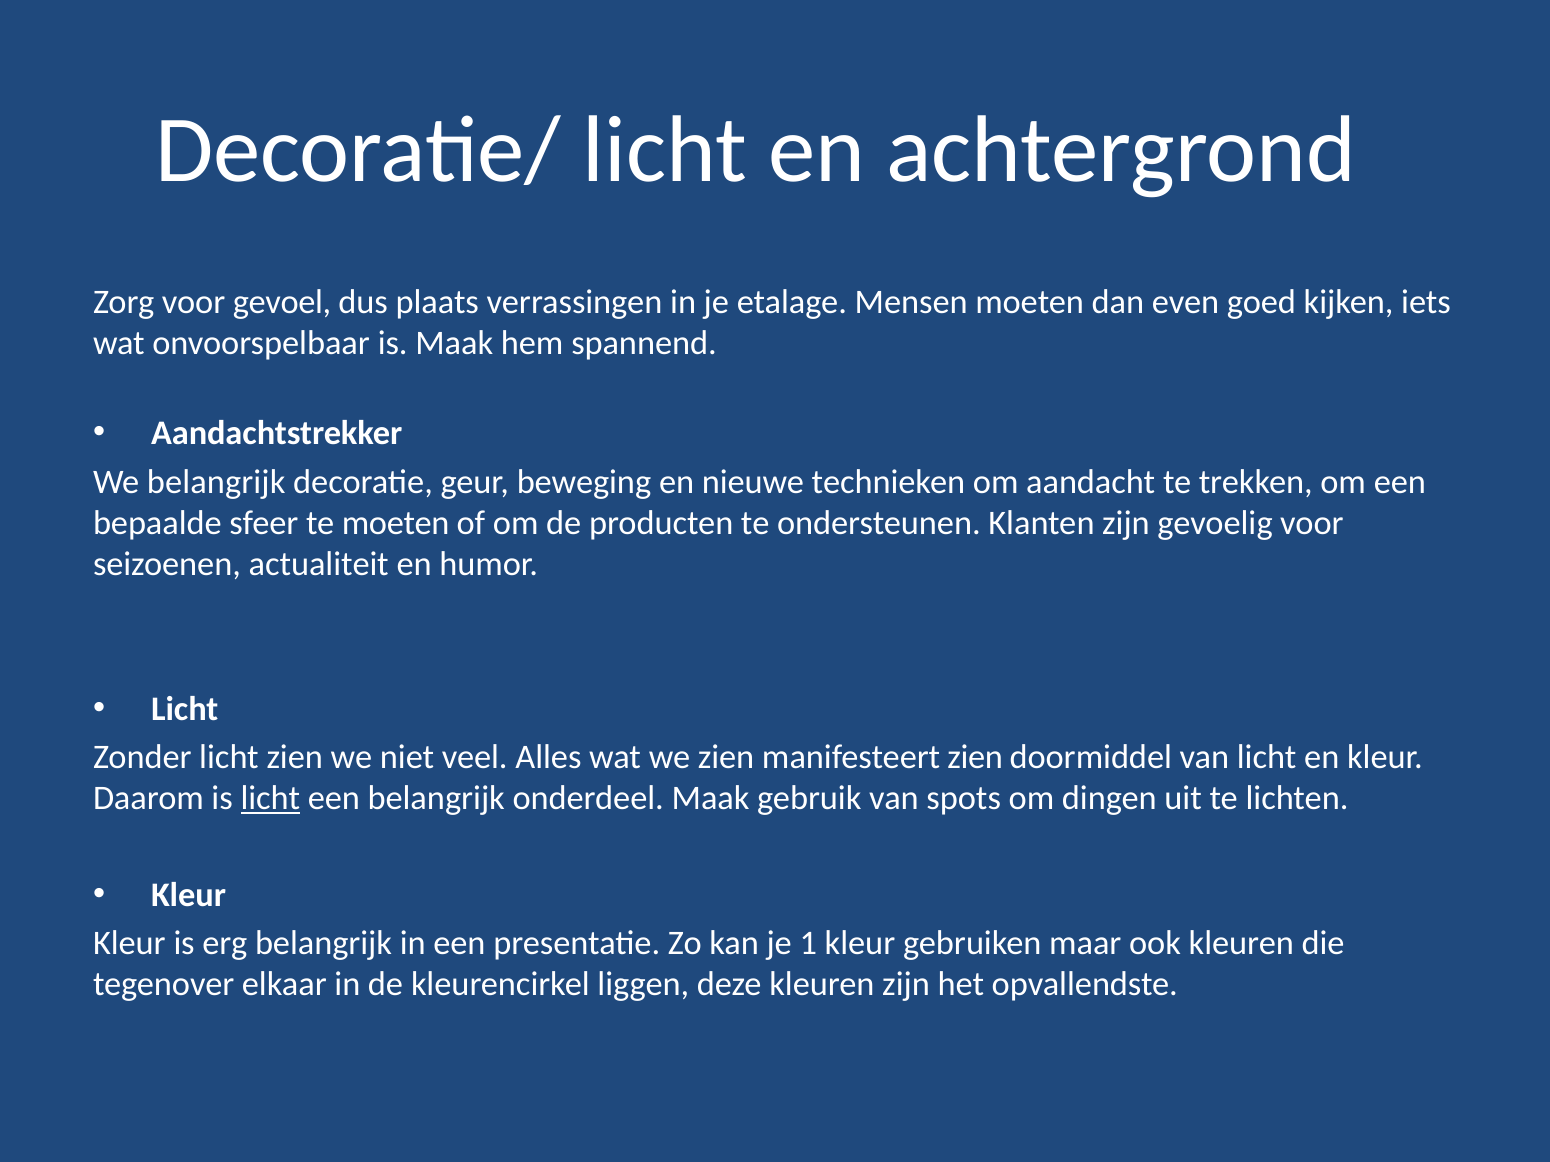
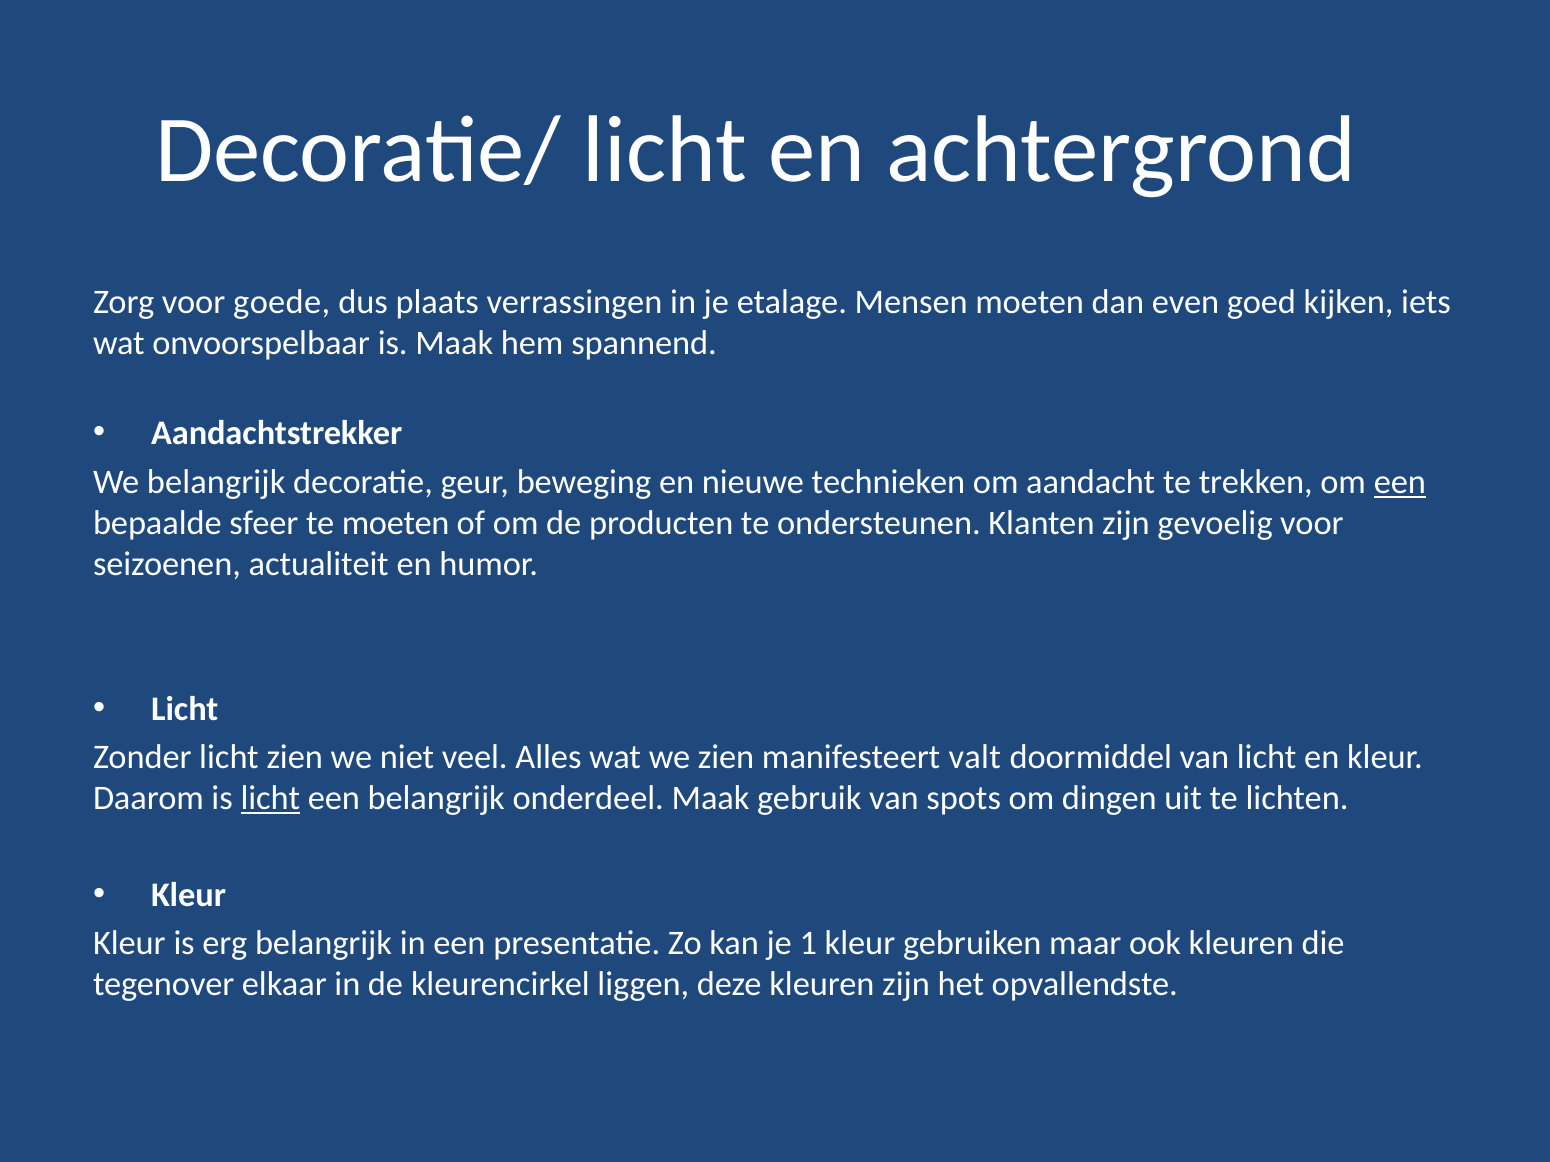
gevoel: gevoel -> goede
een at (1400, 482) underline: none -> present
manifesteert zien: zien -> valt
